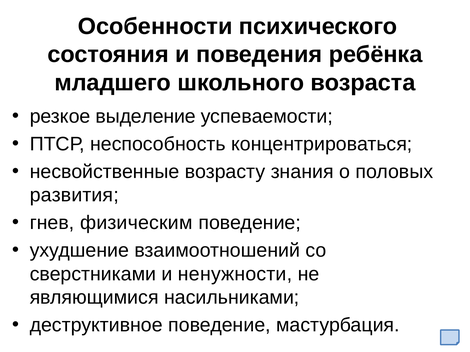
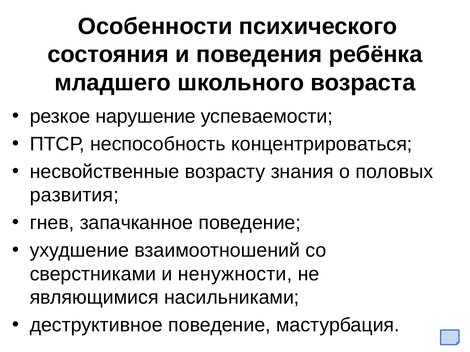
выделение: выделение -> нарушение
физическим: физическим -> запачканное
